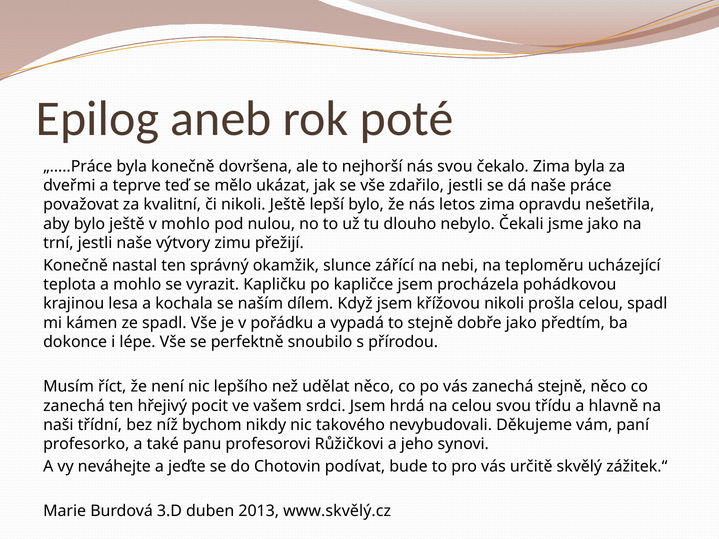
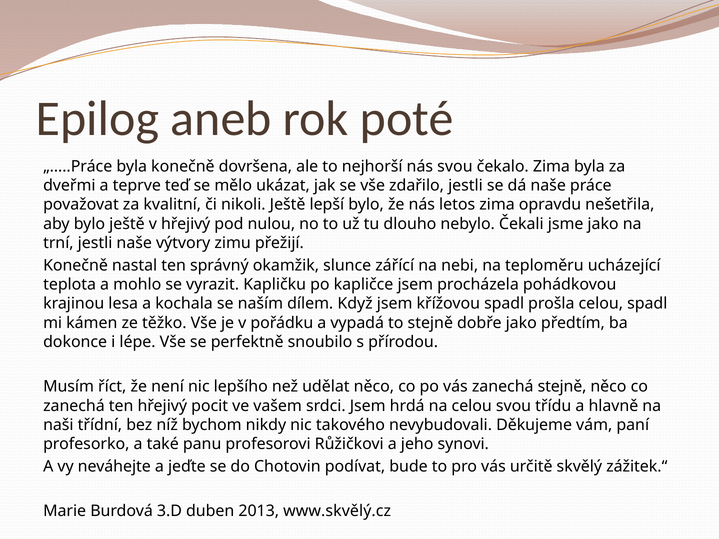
v mohlo: mohlo -> hřejivý
křížovou nikoli: nikoli -> spadl
ze spadl: spadl -> těžko
